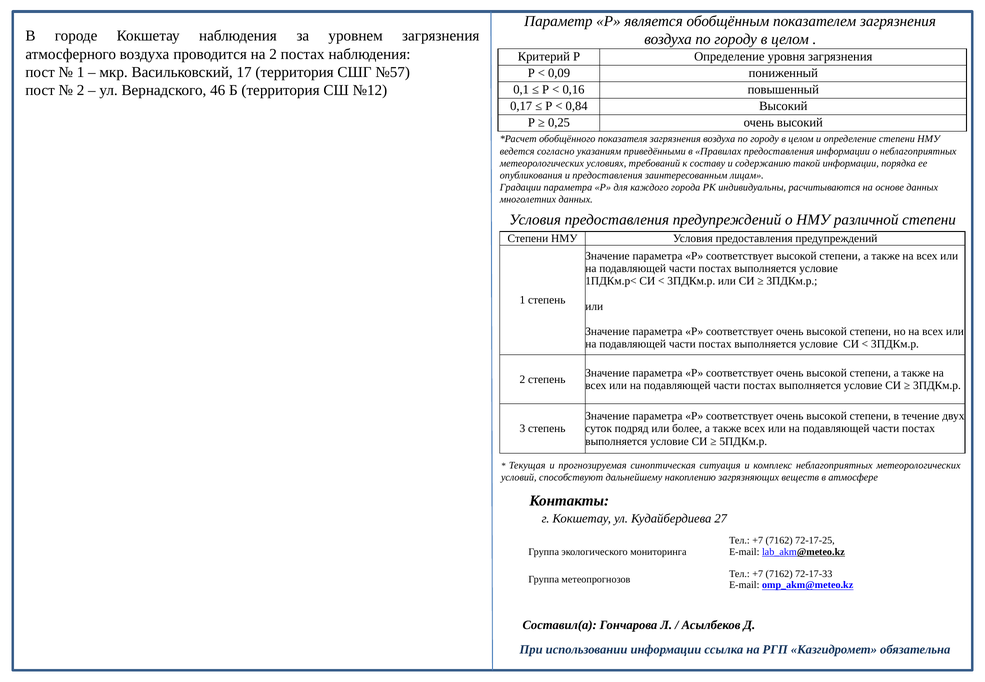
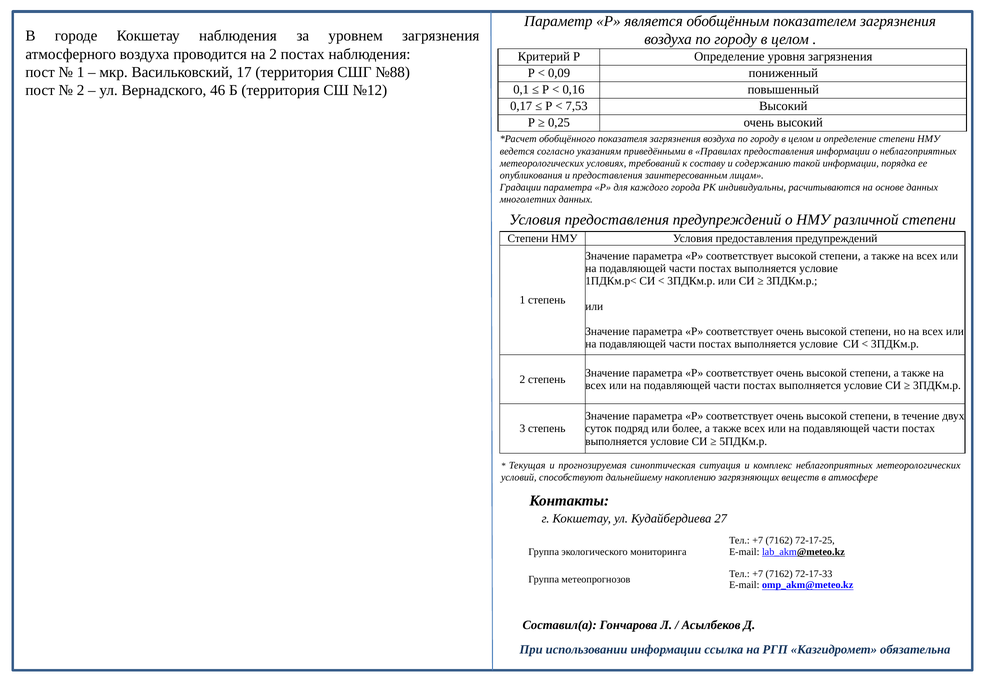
№57: №57 -> №88
0,84: 0,84 -> 7,53
